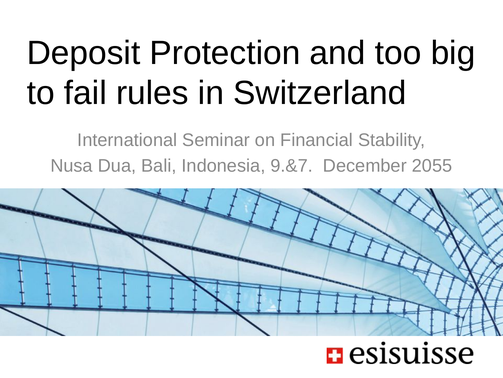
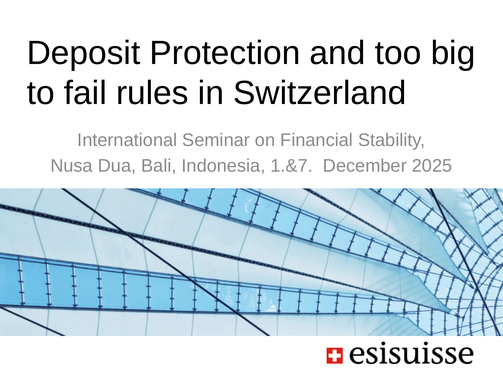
9.&7: 9.&7 -> 1.&7
2055: 2055 -> 2025
